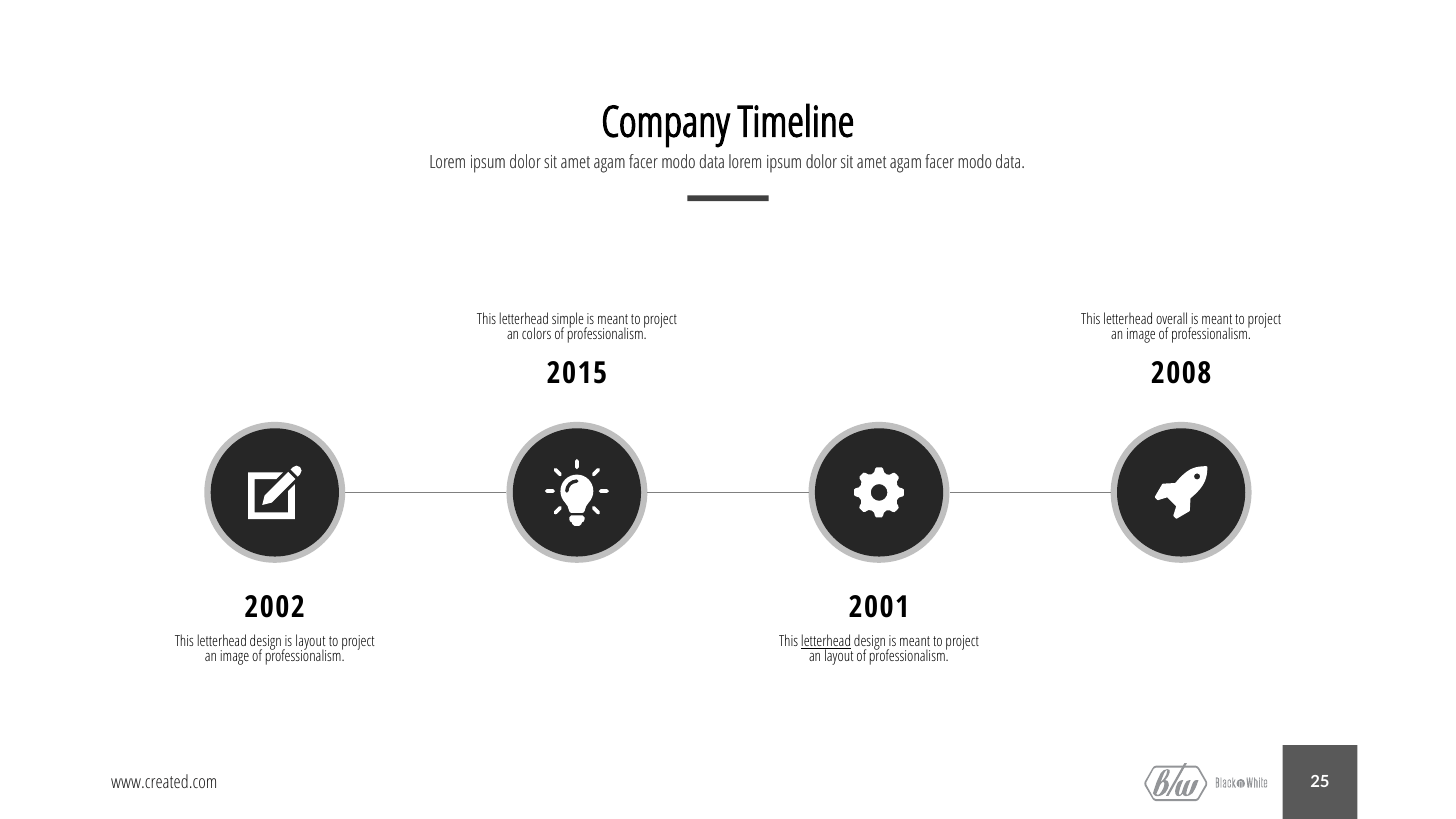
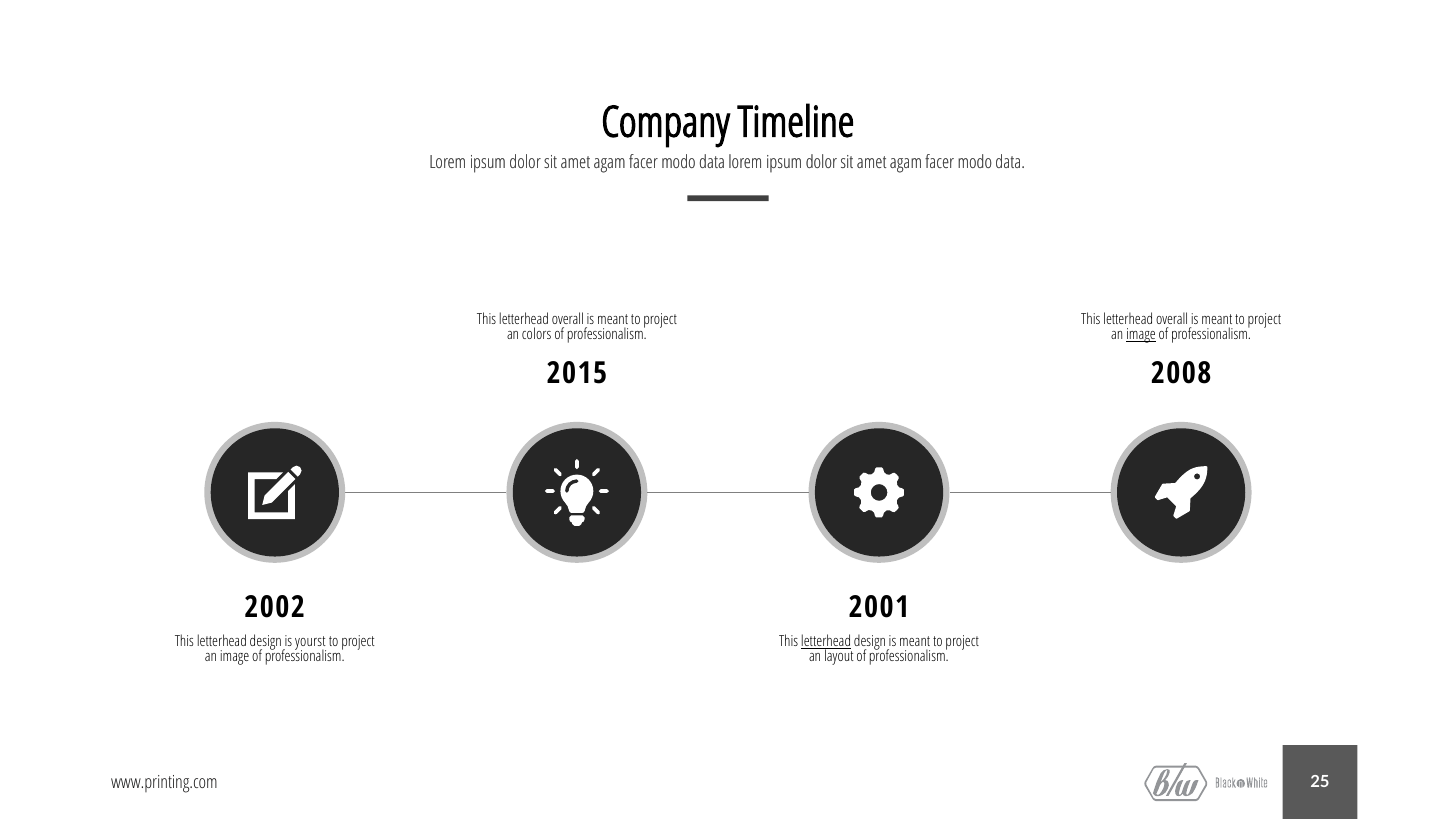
simple at (568, 320): simple -> overall
image at (1141, 335) underline: none -> present
is layout: layout -> yourst
www.created.com: www.created.com -> www.printing.com
